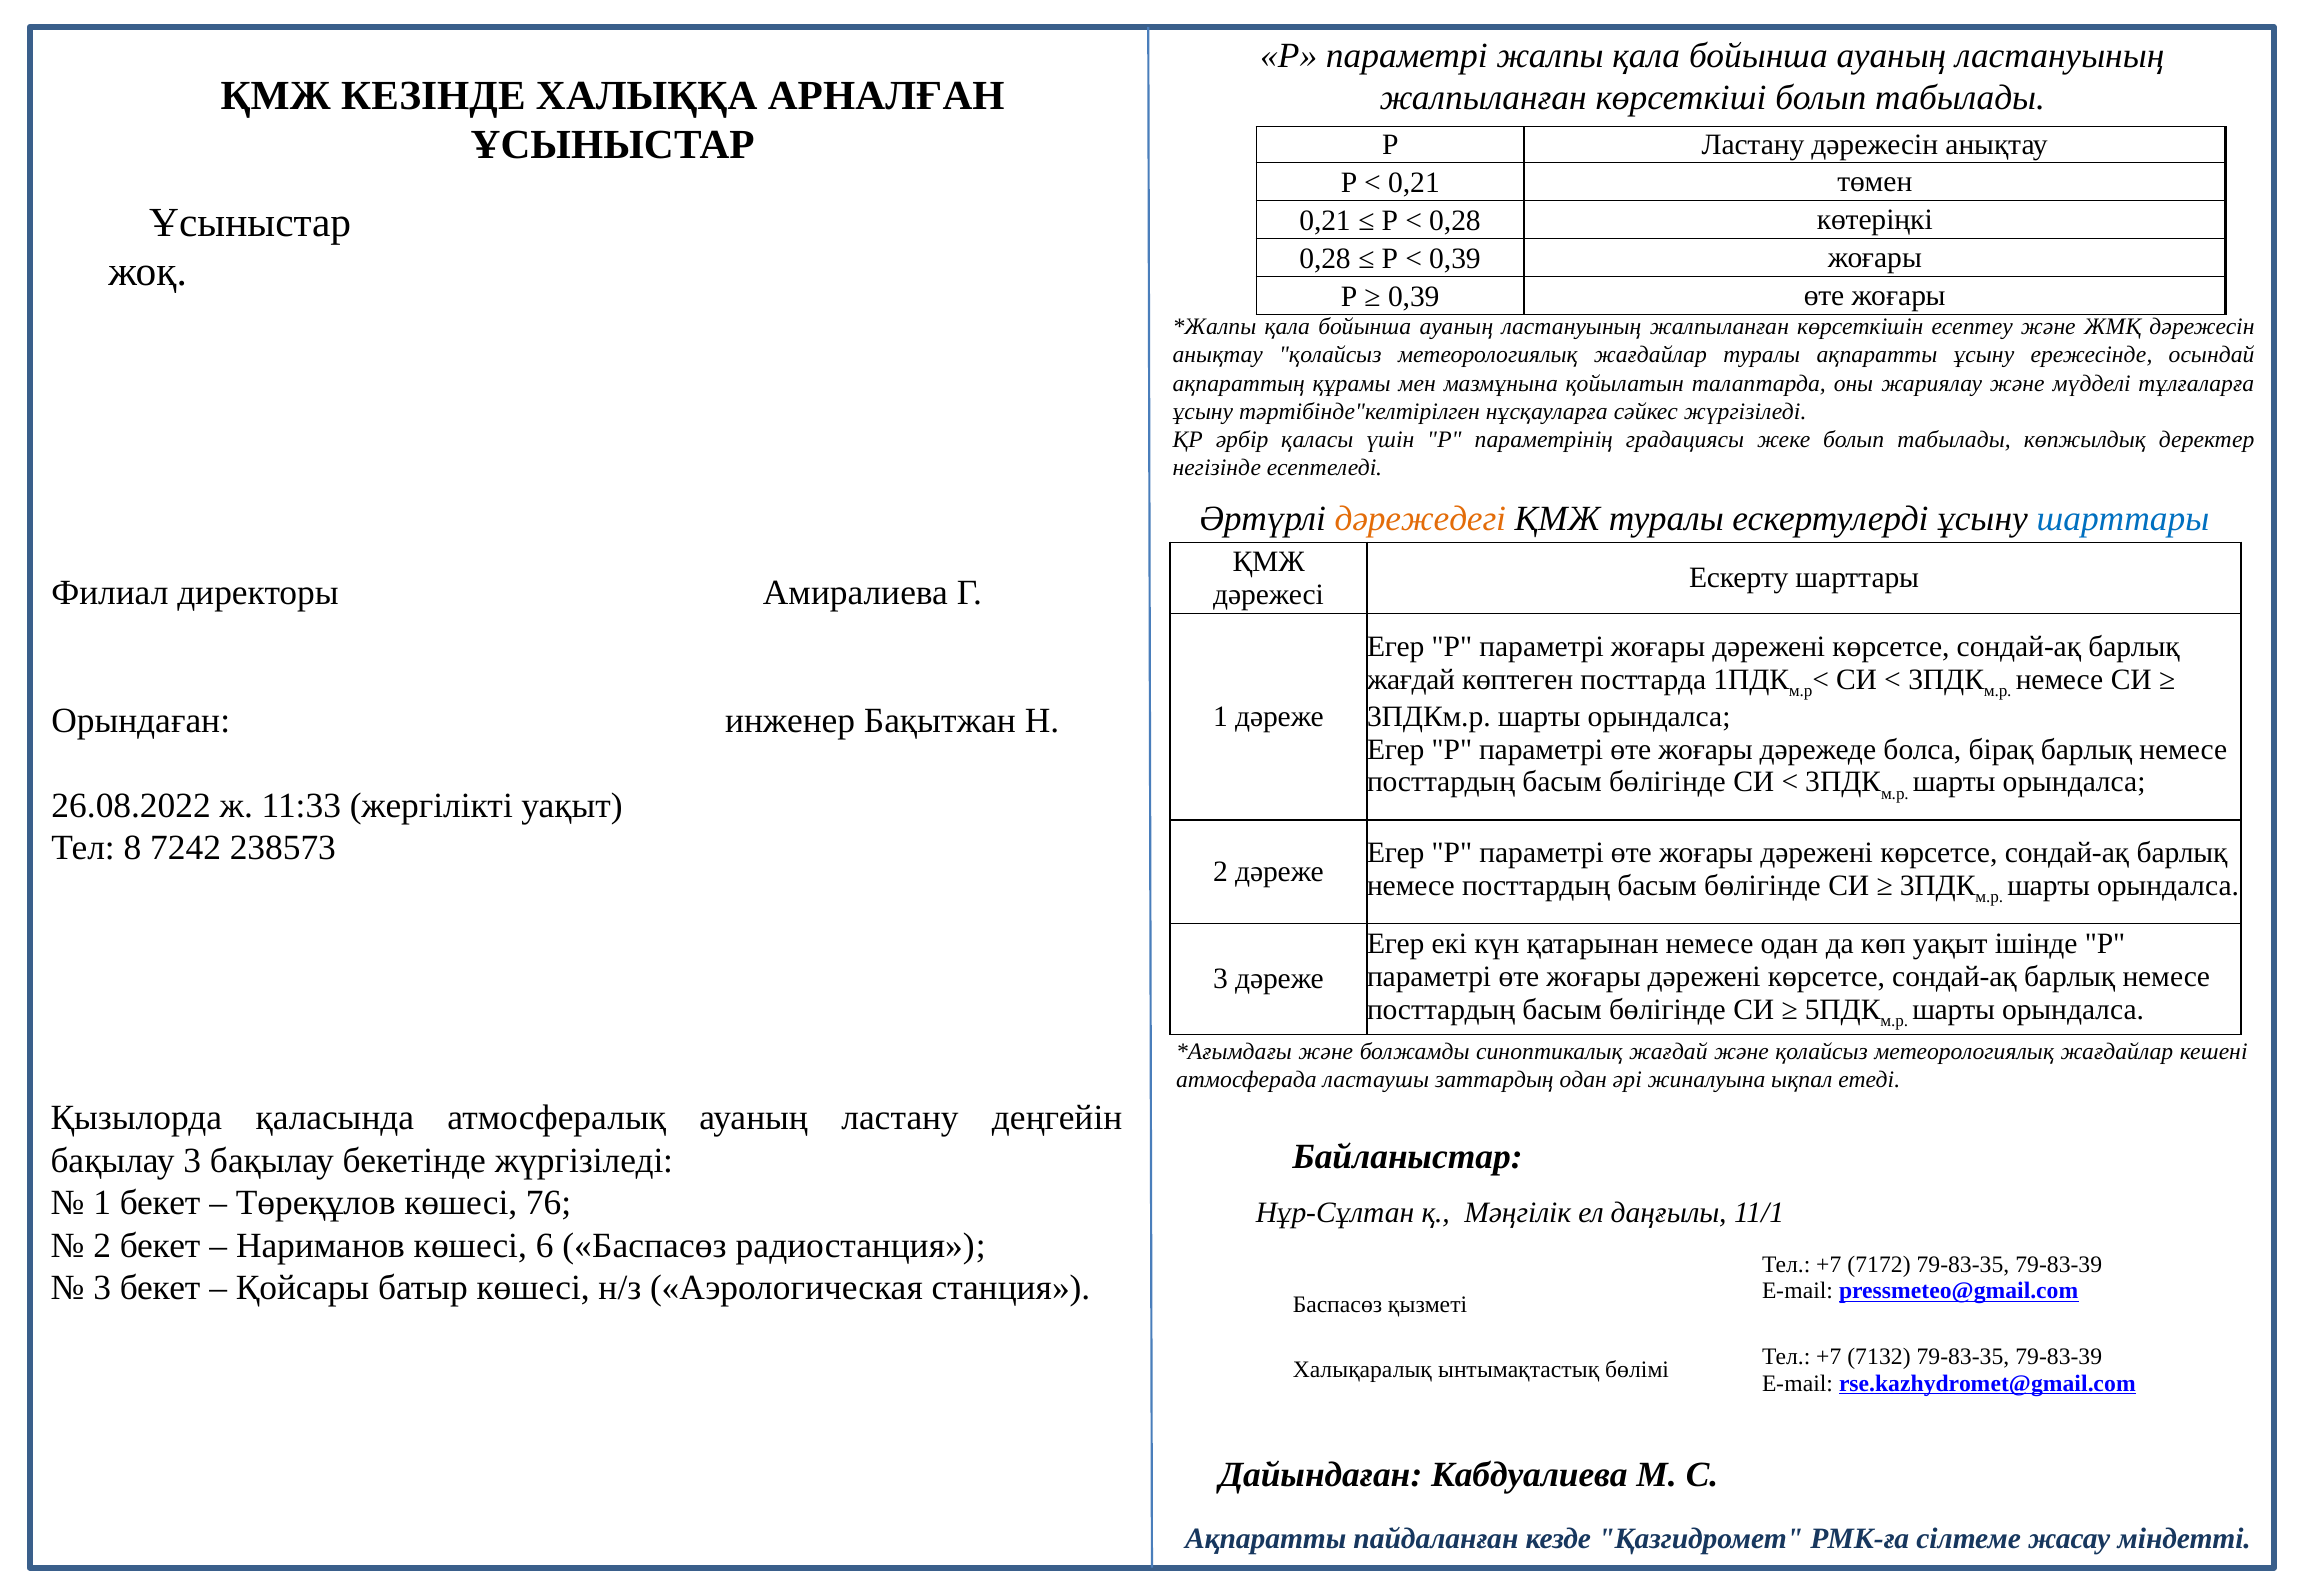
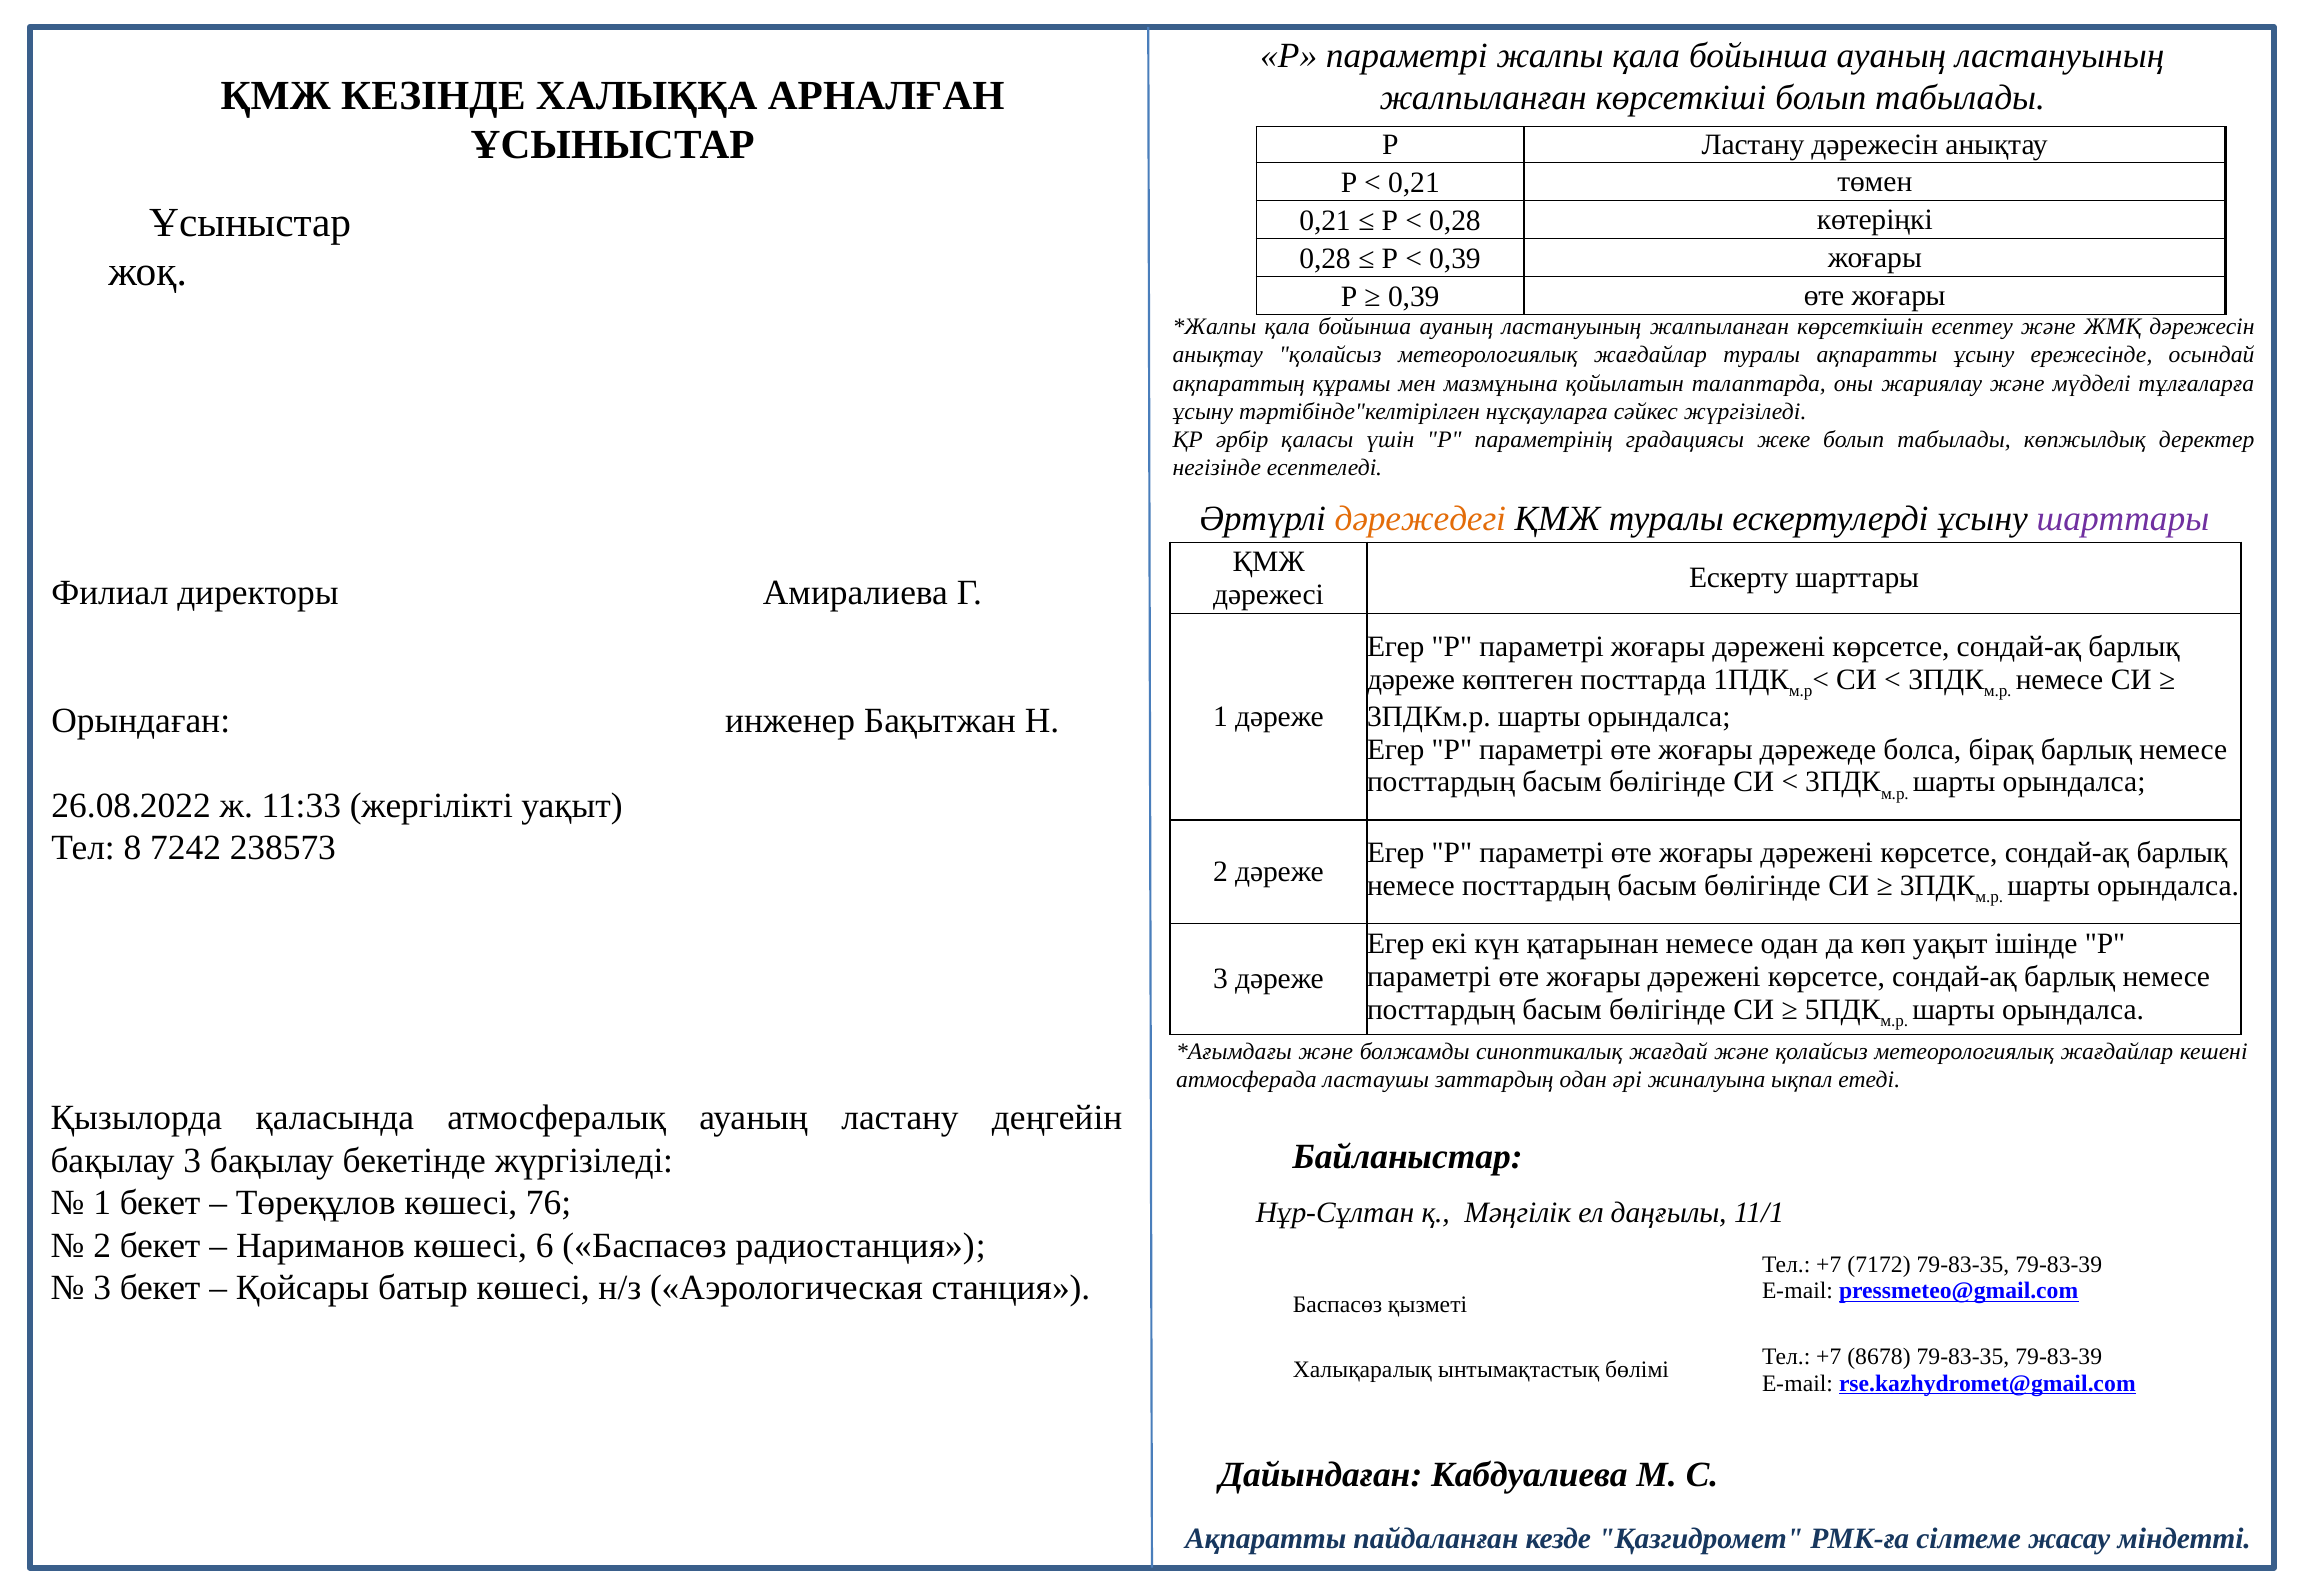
шарттары at (2123, 518) colour: blue -> purple
жағдай at (1411, 680): жағдай -> дәреже
7132: 7132 -> 8678
